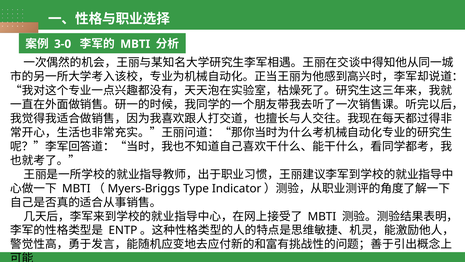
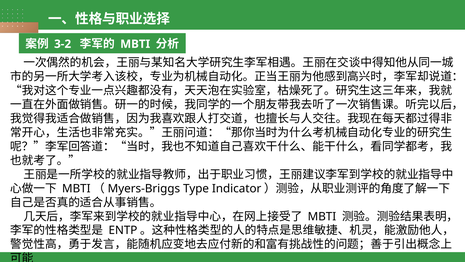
3-0: 3-0 -> 3-2
